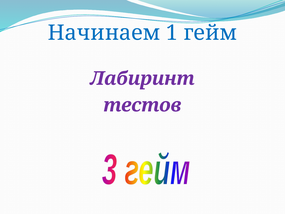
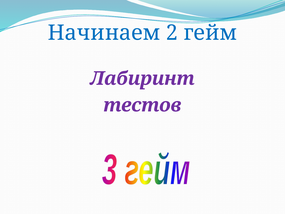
1: 1 -> 2
